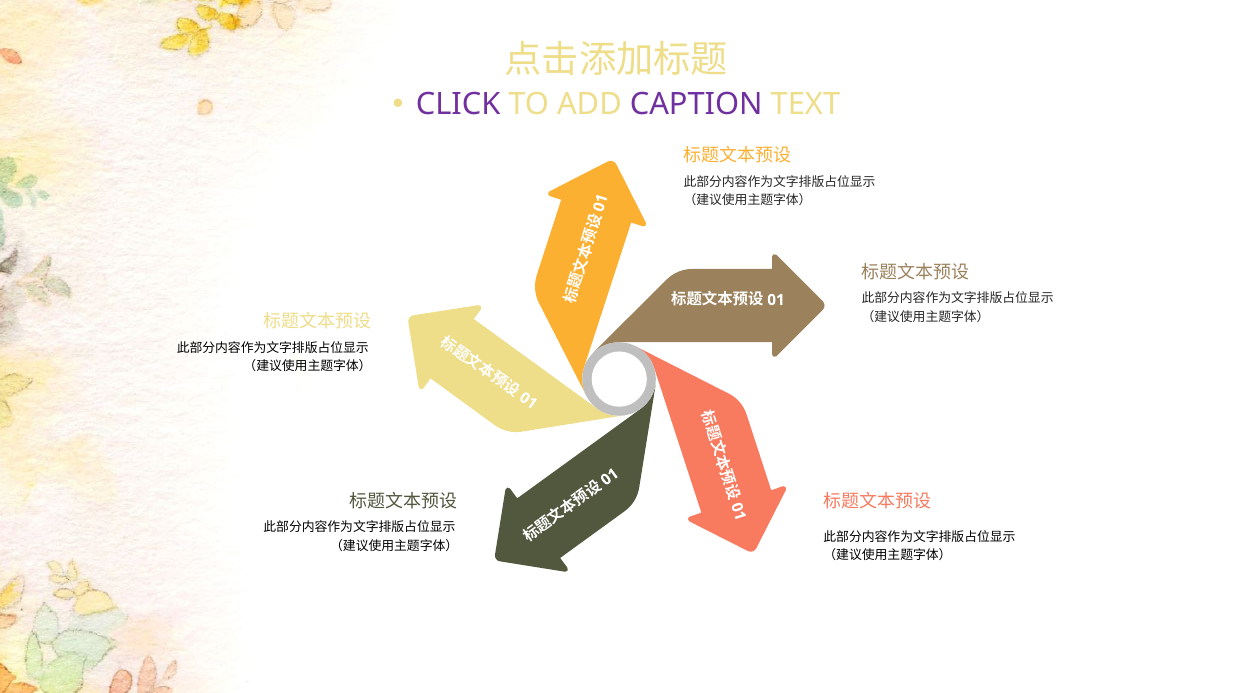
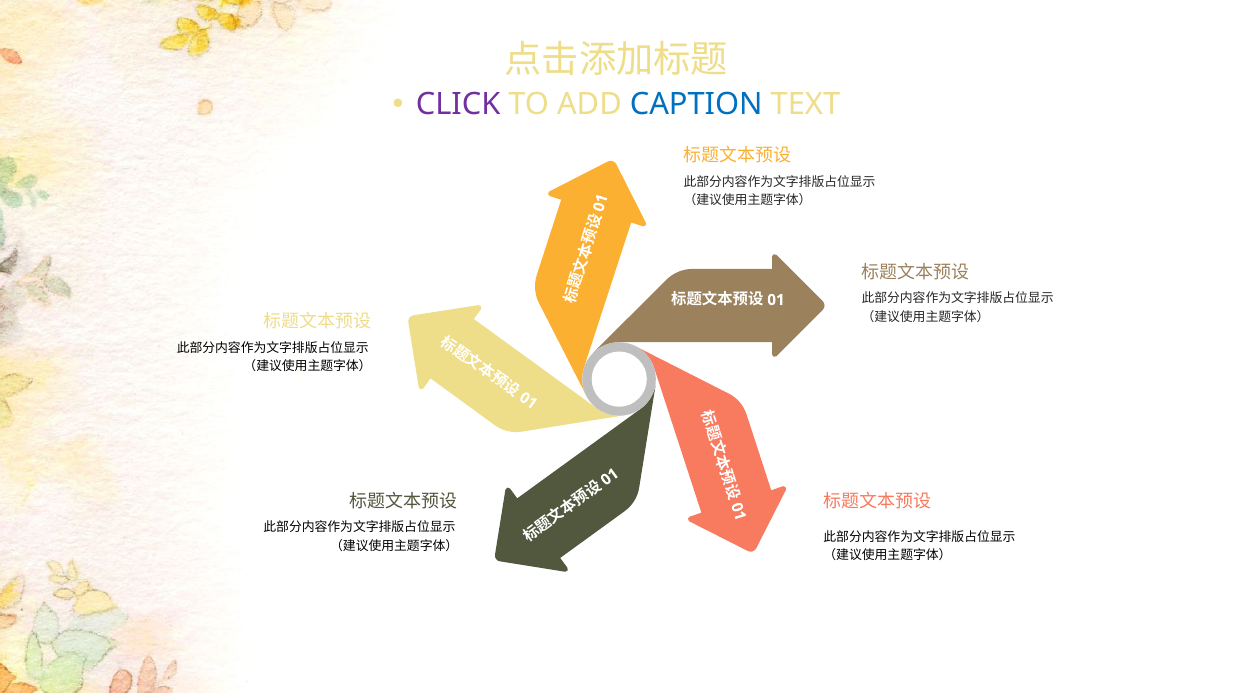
CAPTION colour: purple -> blue
